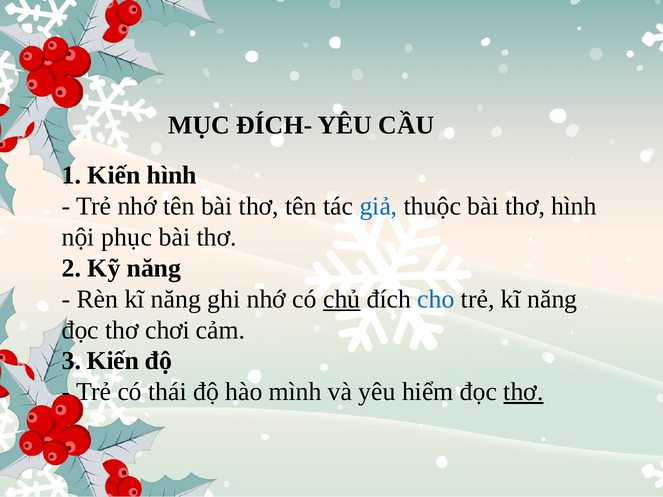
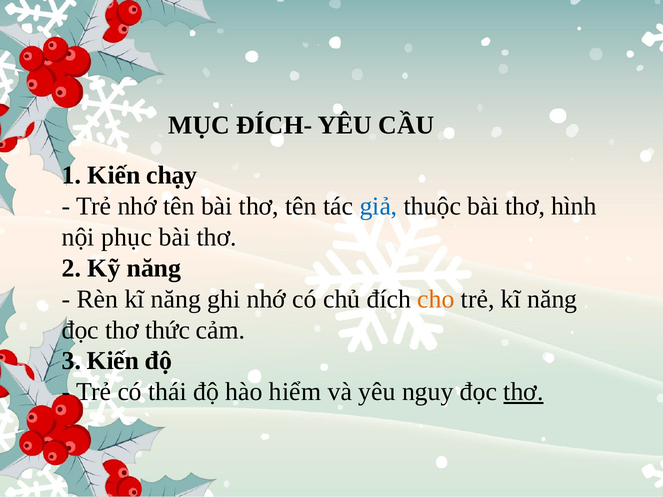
Kiến hình: hình -> chạy
chủ underline: present -> none
cho colour: blue -> orange
chơi: chơi -> thức
mình: mình -> hiểm
hiểm: hiểm -> nguy
